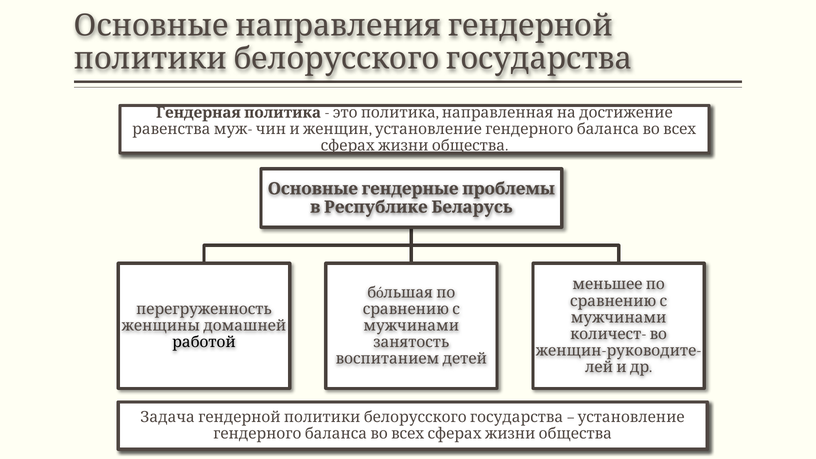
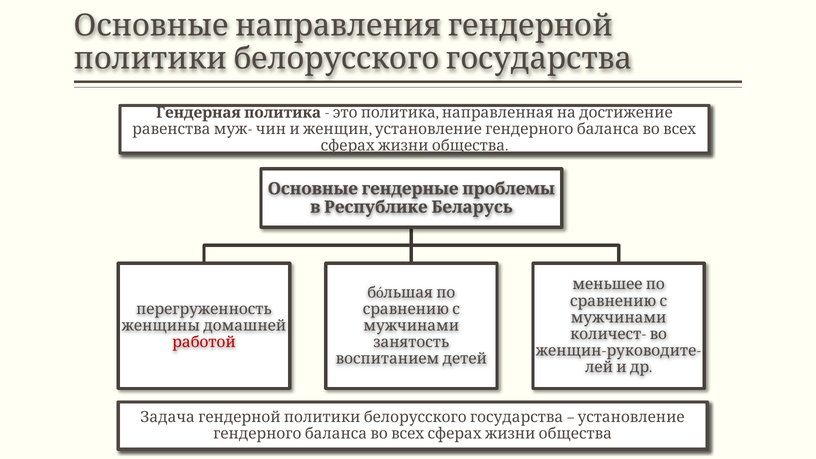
работой colour: black -> red
